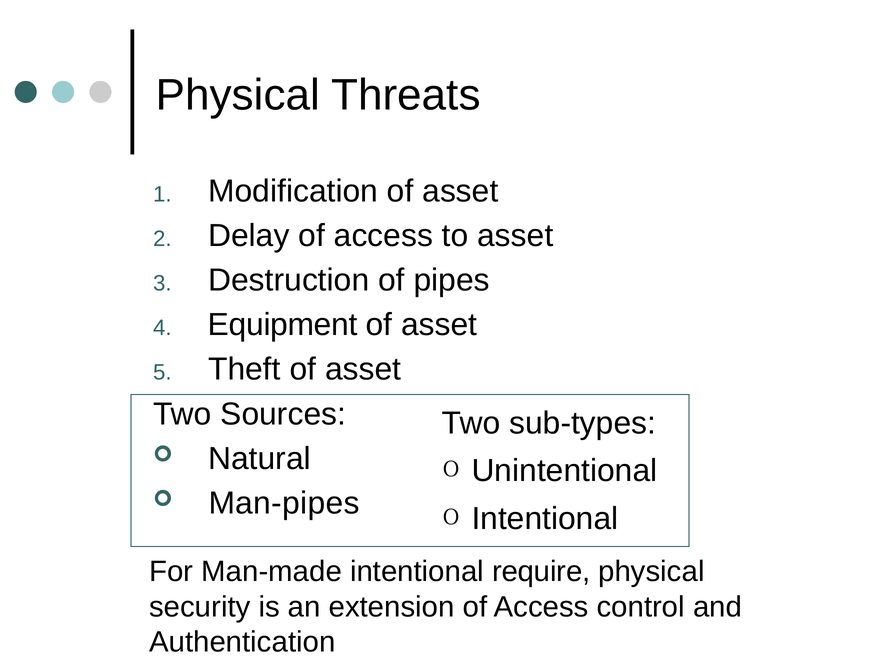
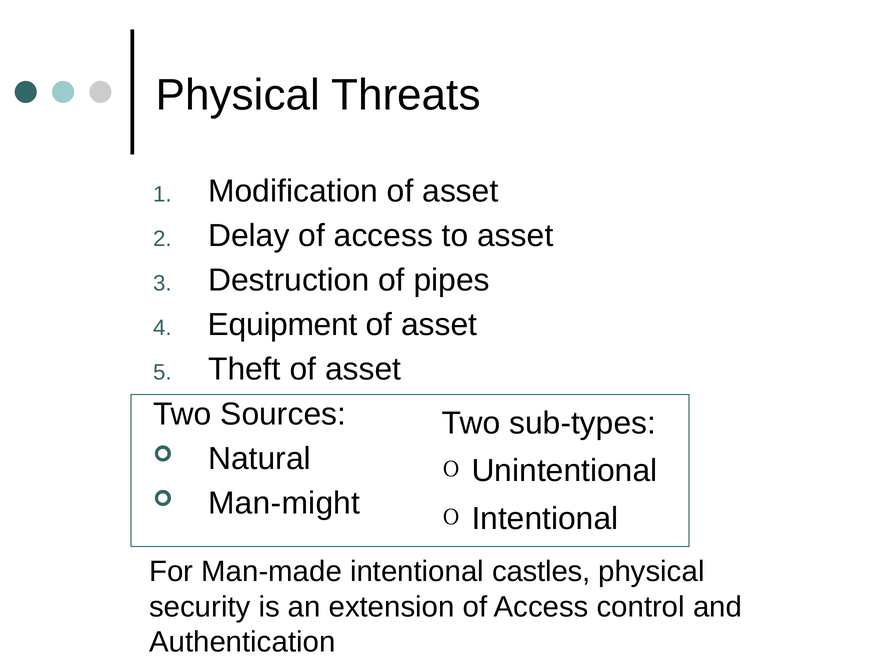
Man-pipes: Man-pipes -> Man-might
require: require -> castles
